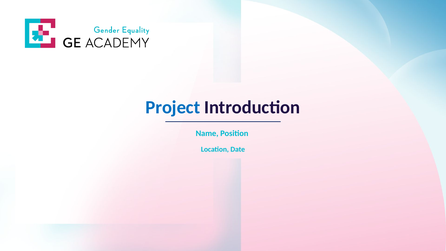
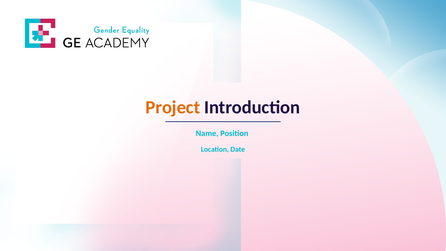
Project colour: blue -> orange
